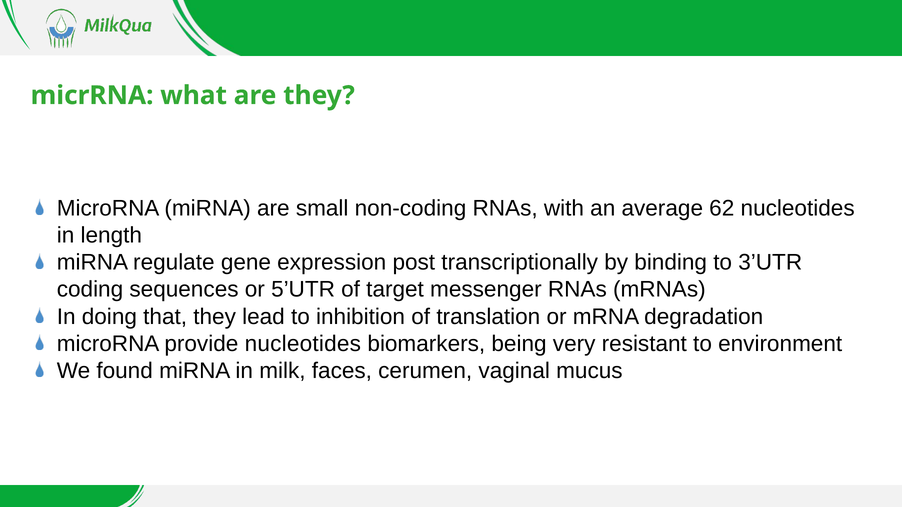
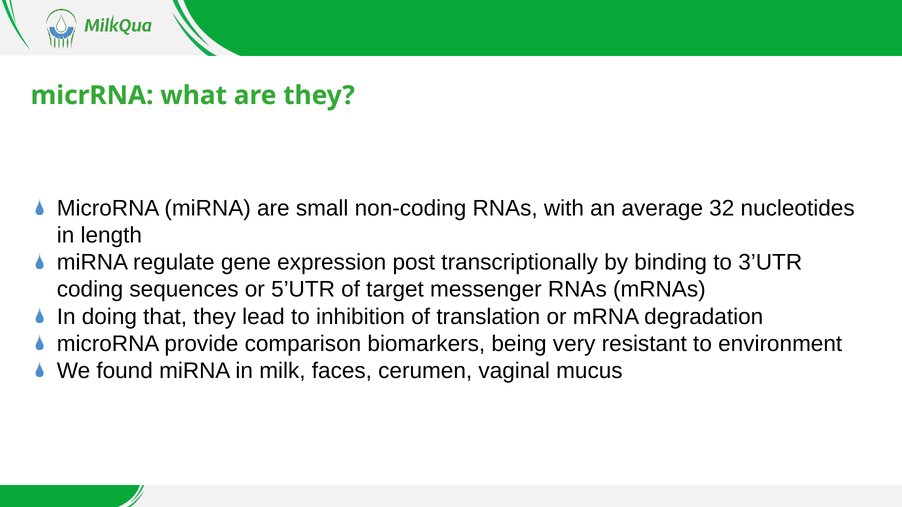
62: 62 -> 32
provide nucleotides: nucleotides -> comparison
